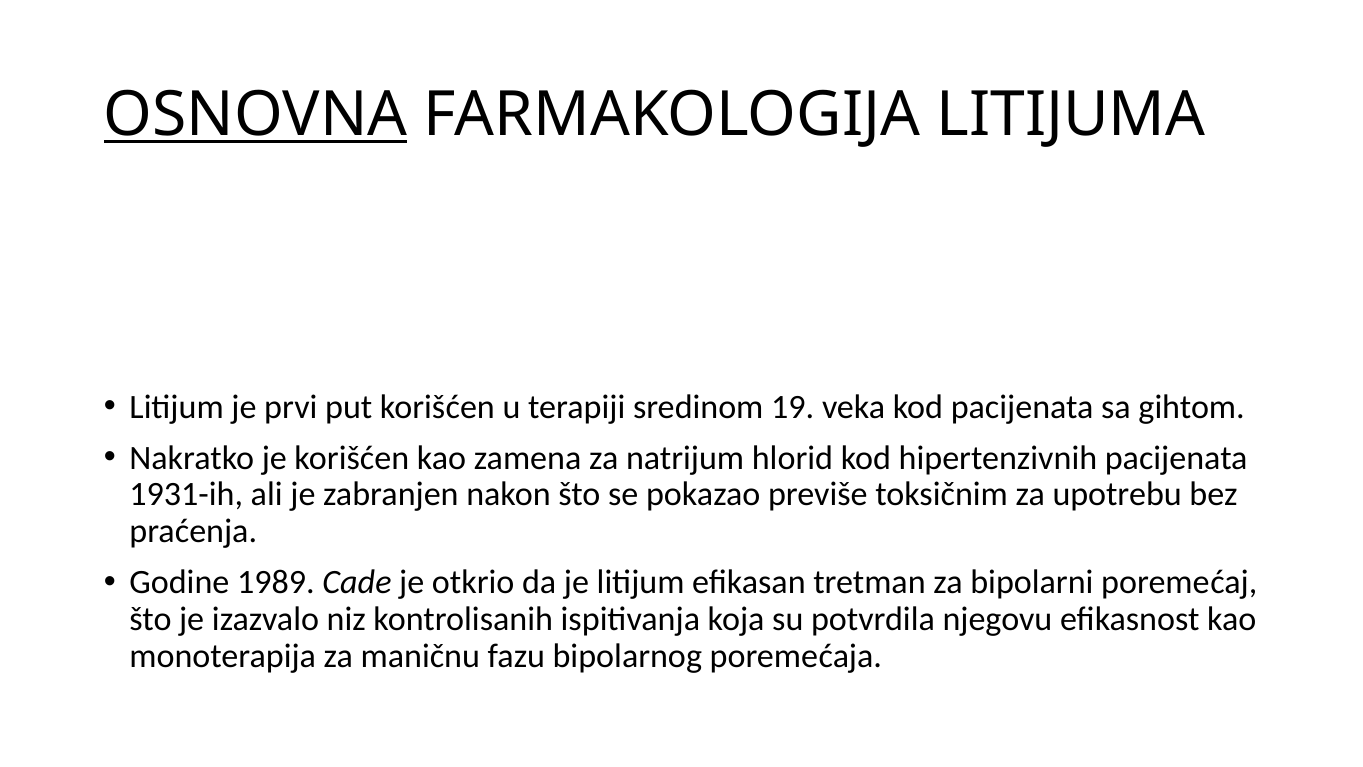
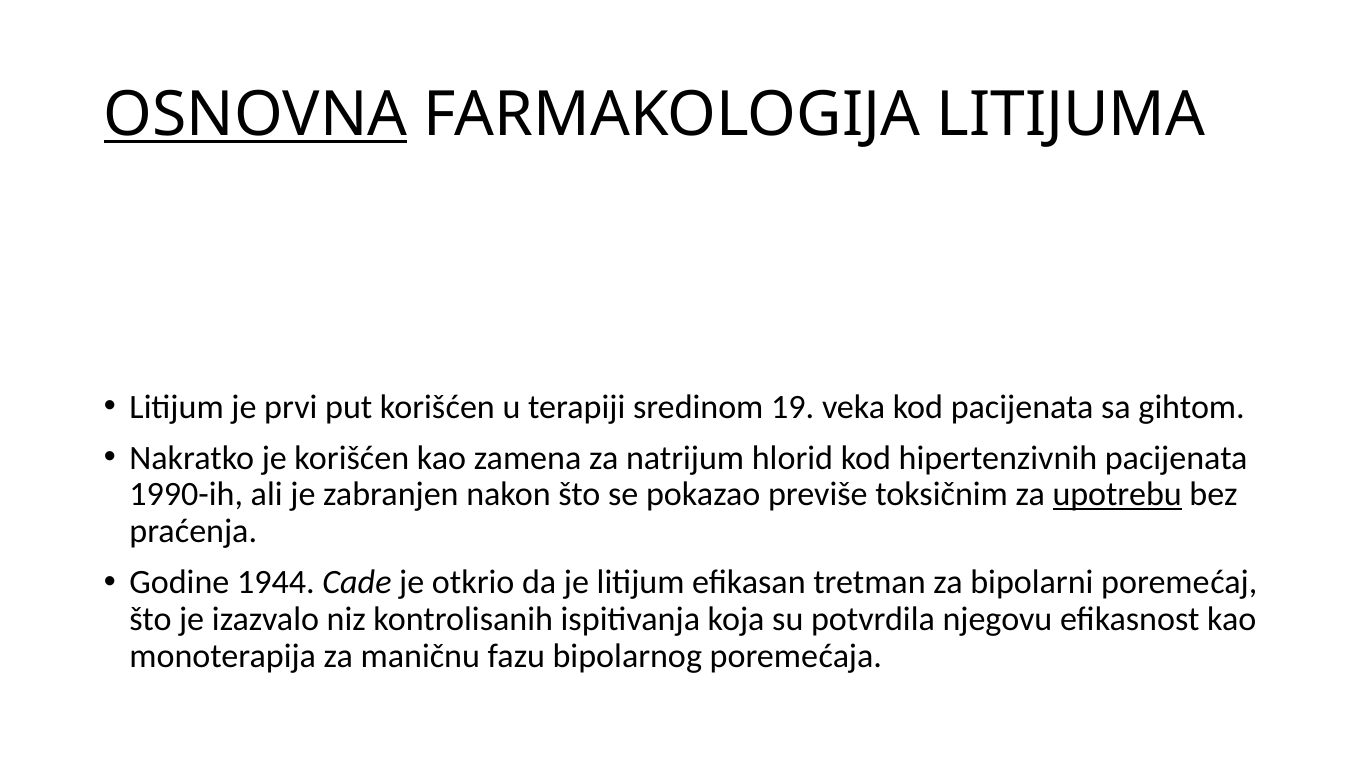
1931-ih: 1931-ih -> 1990-ih
upotrebu underline: none -> present
1989: 1989 -> 1944
